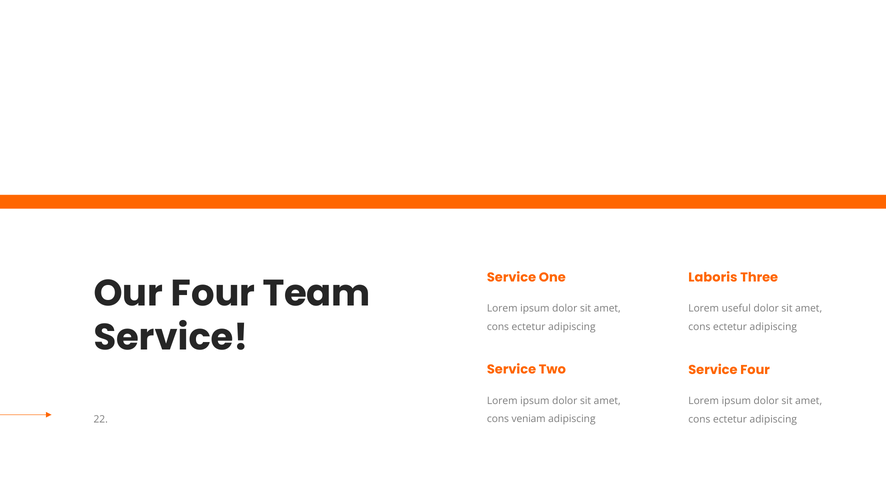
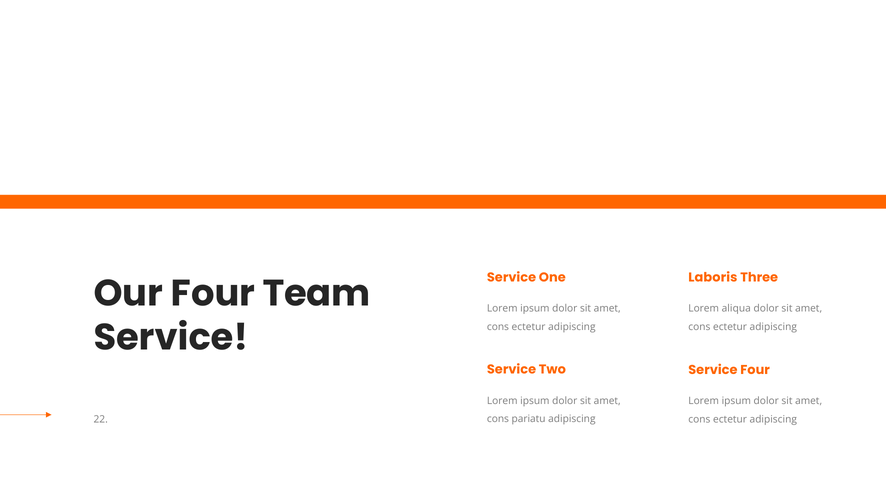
useful: useful -> aliqua
veniam: veniam -> pariatu
